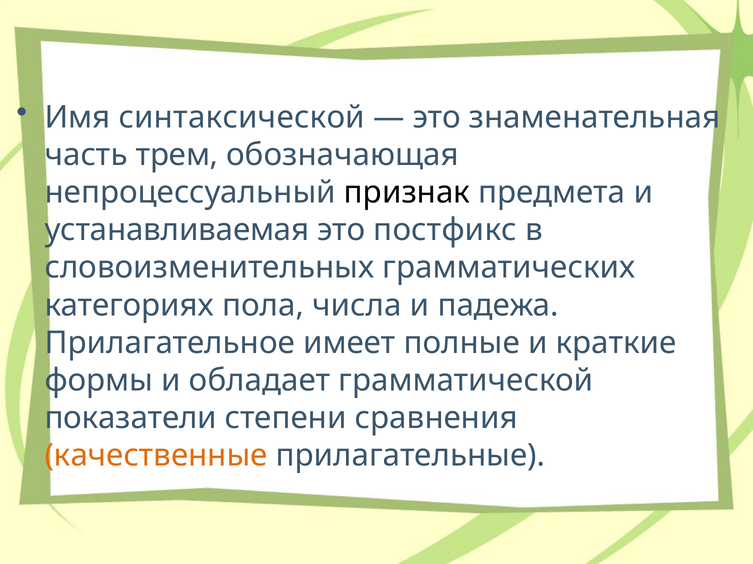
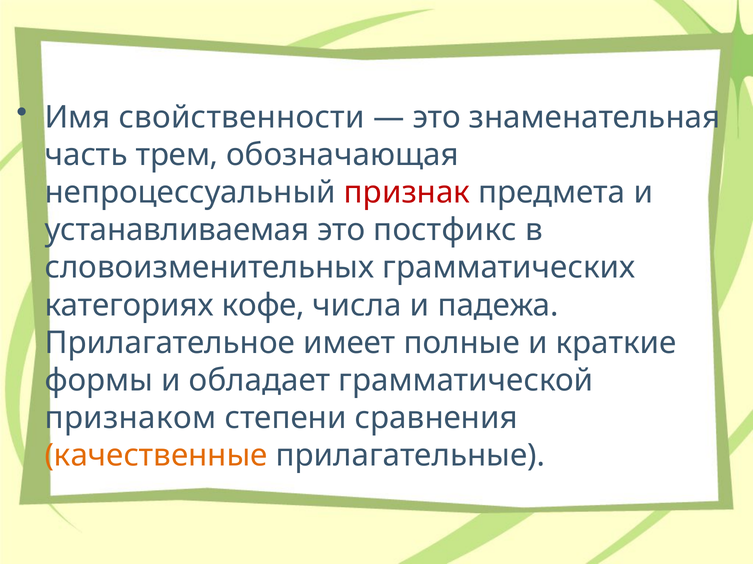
синтаксической: синтаксической -> свойственности
признак colour: black -> red
пола: пола -> кофе
показатели: показатели -> признаком
